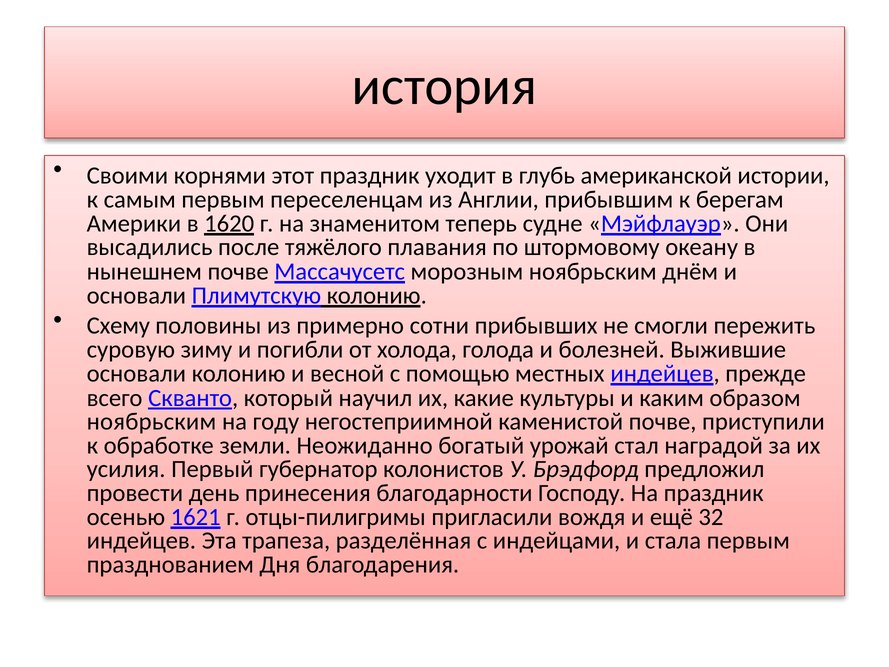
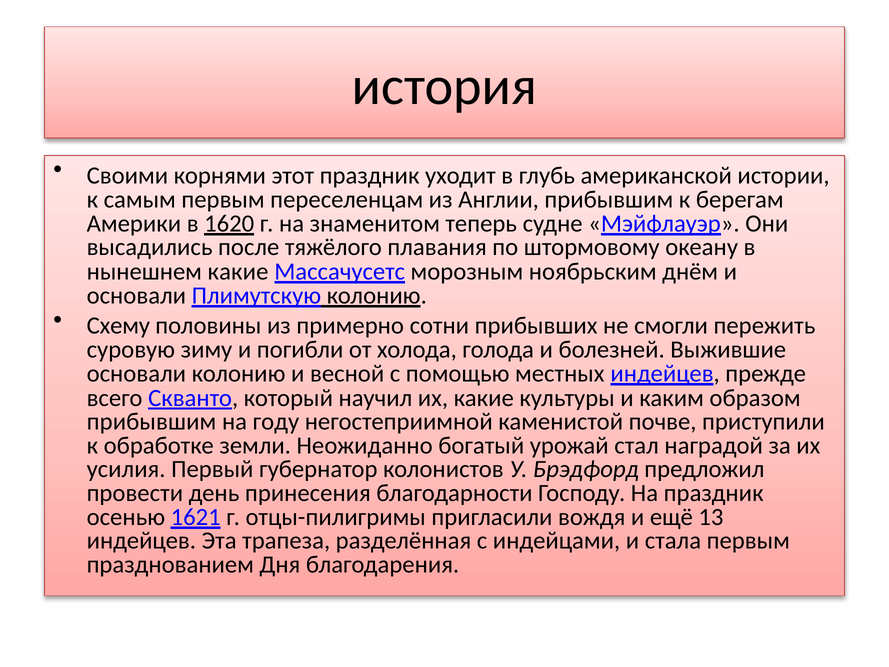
нынешнем почве: почве -> какие
ноябрьским at (151, 421): ноябрьским -> прибывшим
32: 32 -> 13
